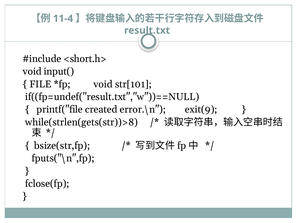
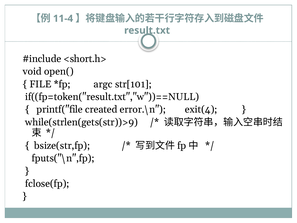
input(: input( -> open(
void at (103, 84): void -> argc
if((fp=undef("result.txt","w"))==NULL: if((fp=undef("result.txt","w"))==NULL -> if((fp=token("result.txt","w"))==NULL
exit(9: exit(9 -> exit(4
while(strlen(gets(str))>8: while(strlen(gets(str))>8 -> while(strlen(gets(str))>9
